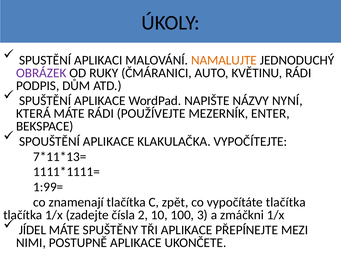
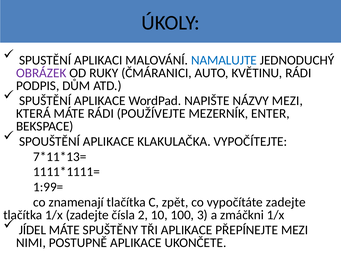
NAMALUJTE colour: orange -> blue
NÁZVY NYNÍ: NYNÍ -> MEZI
vypočítáte tlačítka: tlačítka -> zadejte
